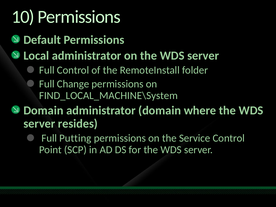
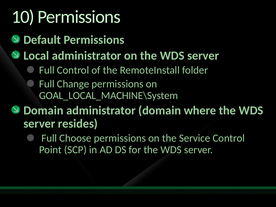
FIND_LOCAL_MACHINE\System: FIND_LOCAL_MACHINE\System -> GOAL_LOCAL_MACHINE\System
Putting: Putting -> Choose
